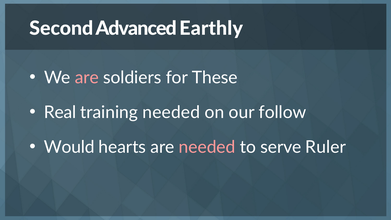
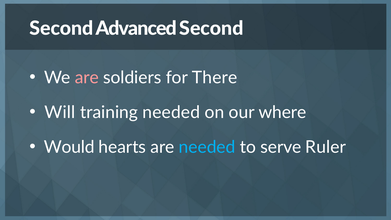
Advanced Earthly: Earthly -> Second
These: These -> There
Real: Real -> Will
follow: follow -> where
needed at (207, 147) colour: pink -> light blue
